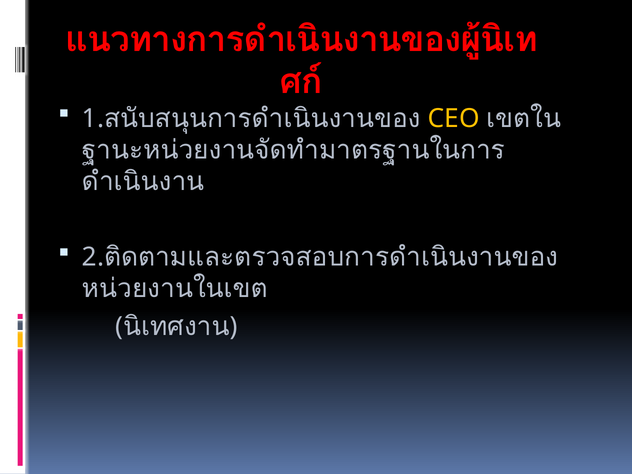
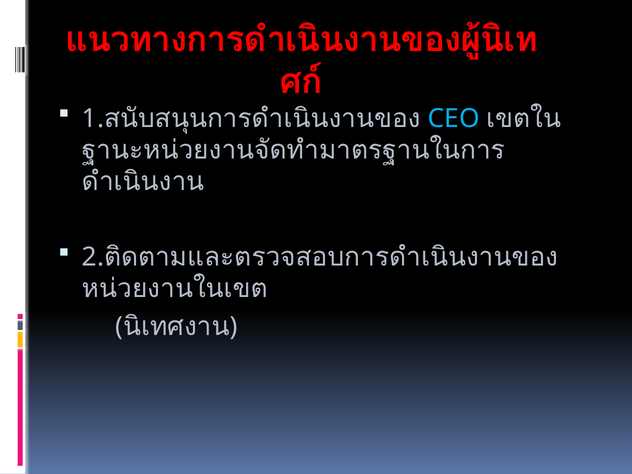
CEO colour: yellow -> light blue
